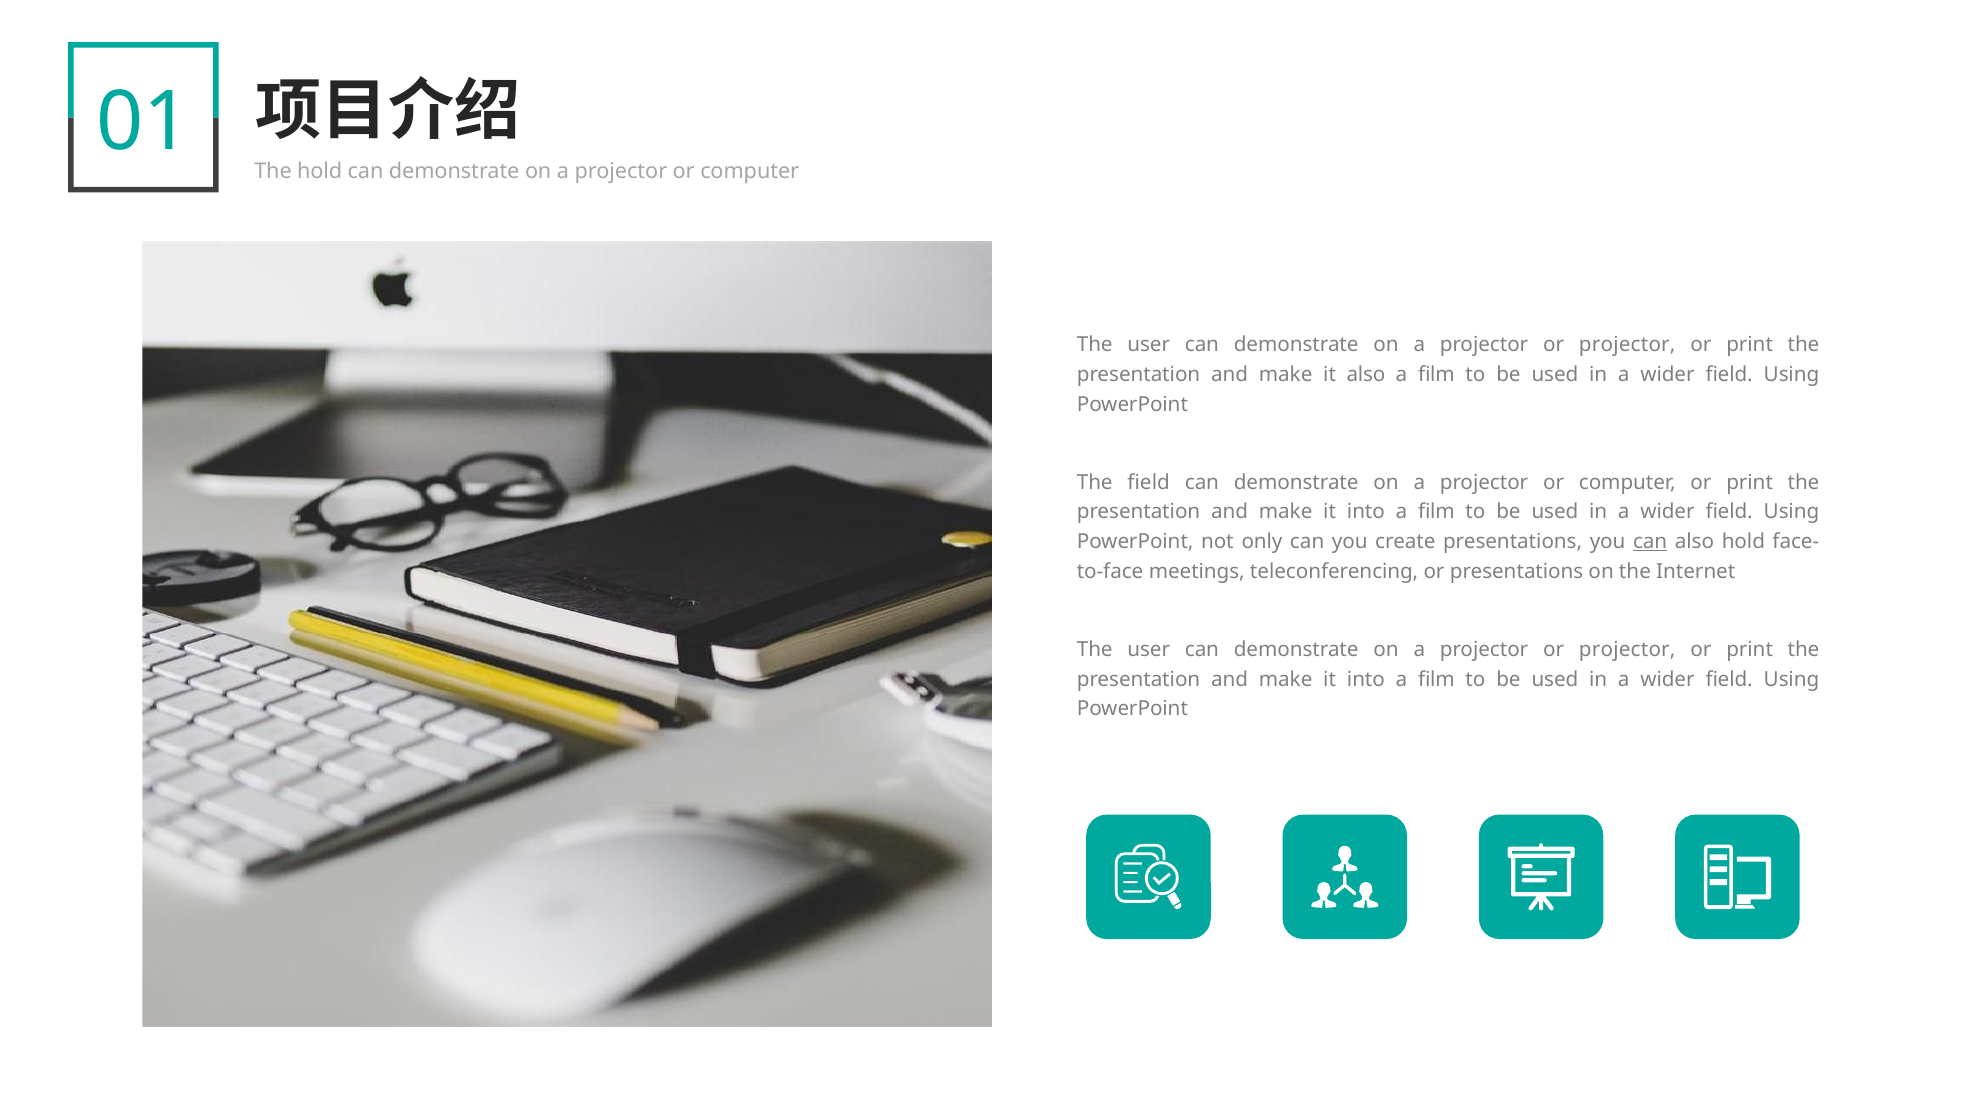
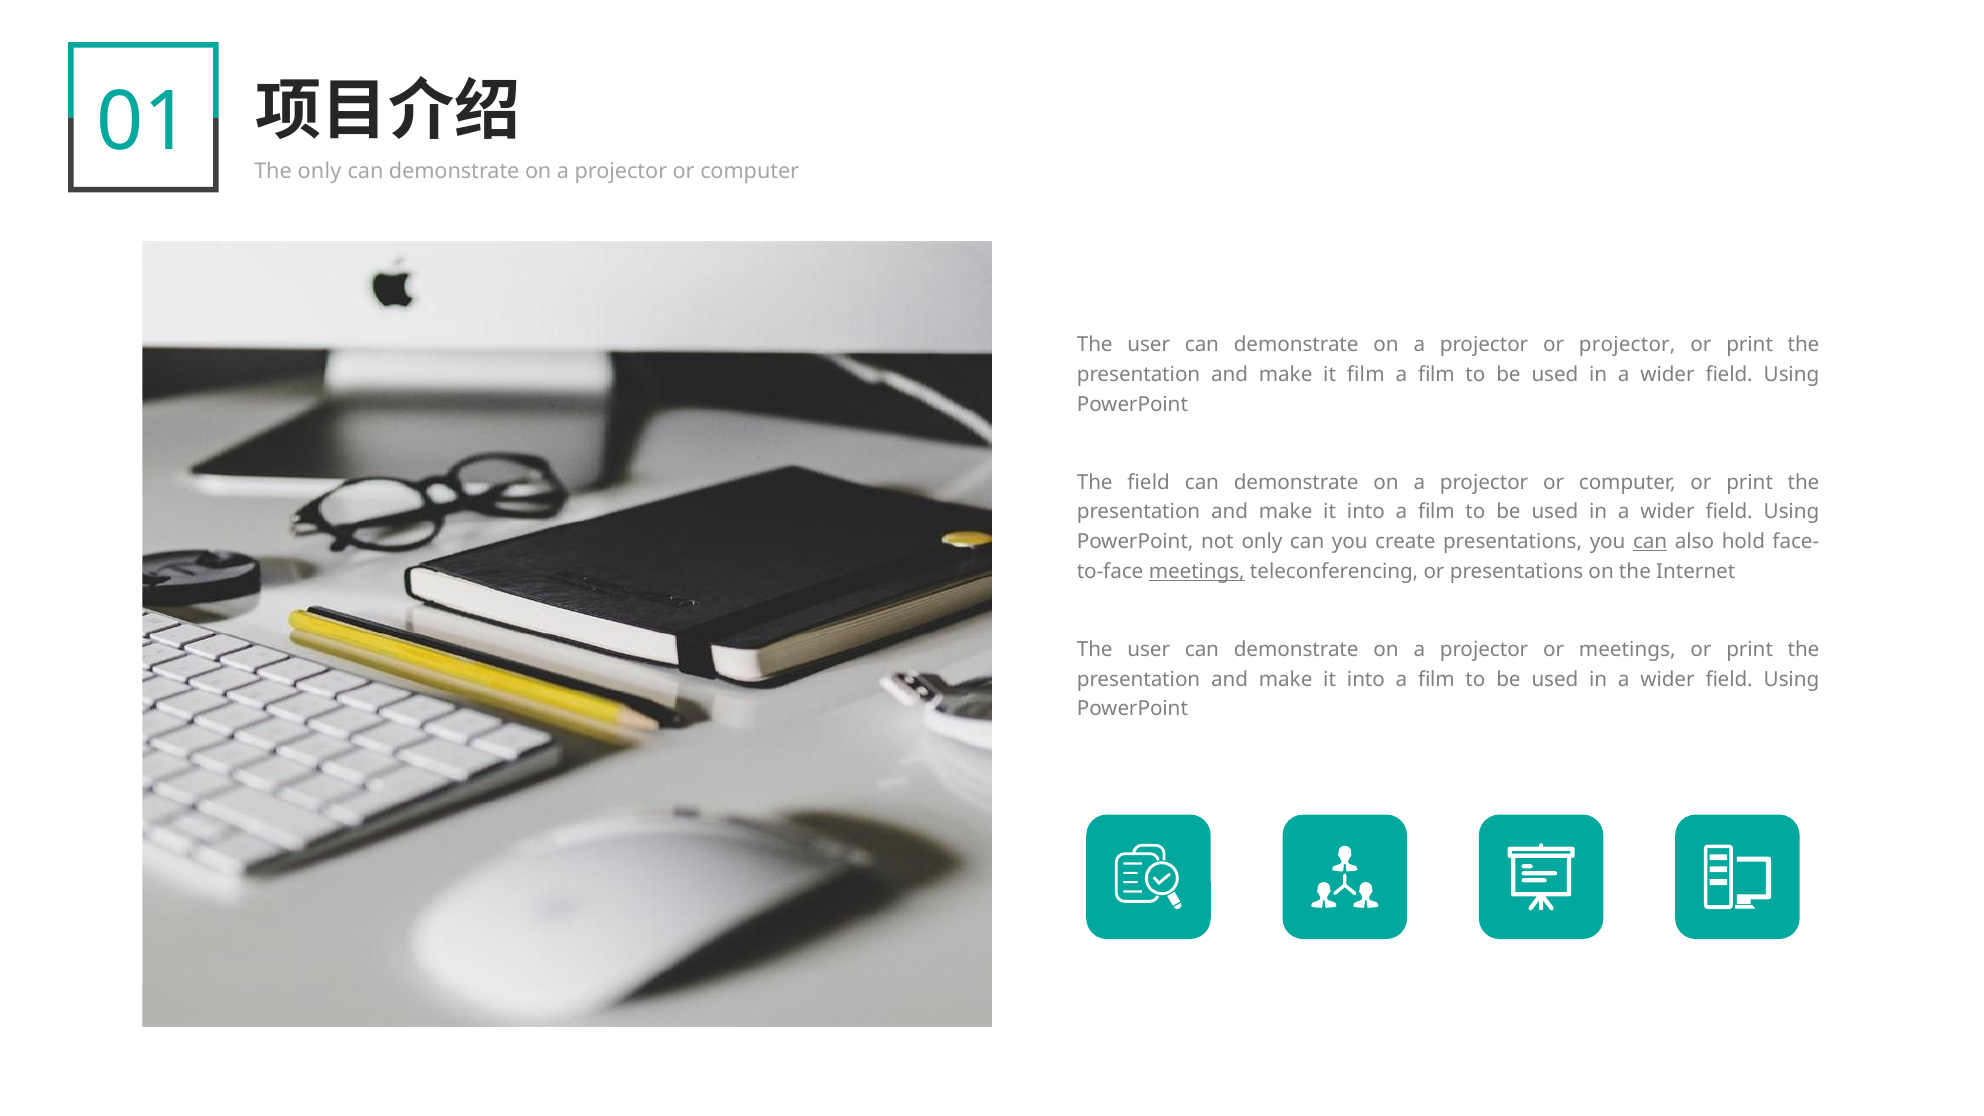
The hold: hold -> only
it also: also -> film
meetings at (1197, 571) underline: none -> present
projector at (1627, 649): projector -> meetings
